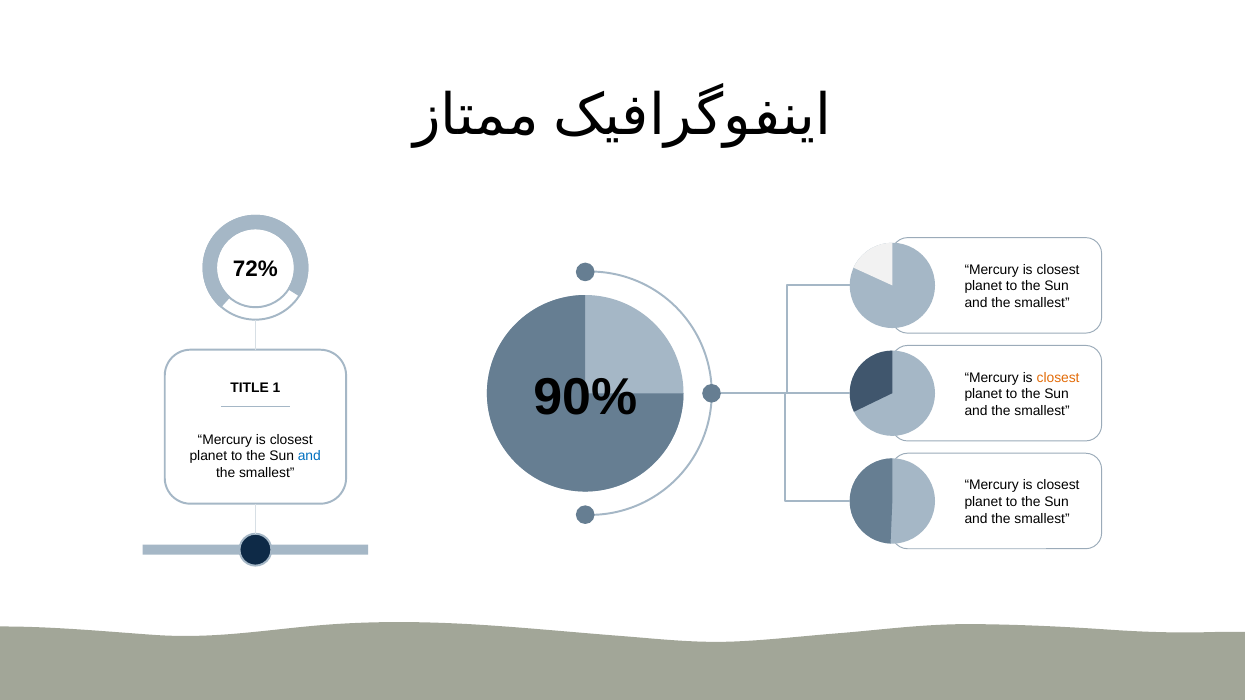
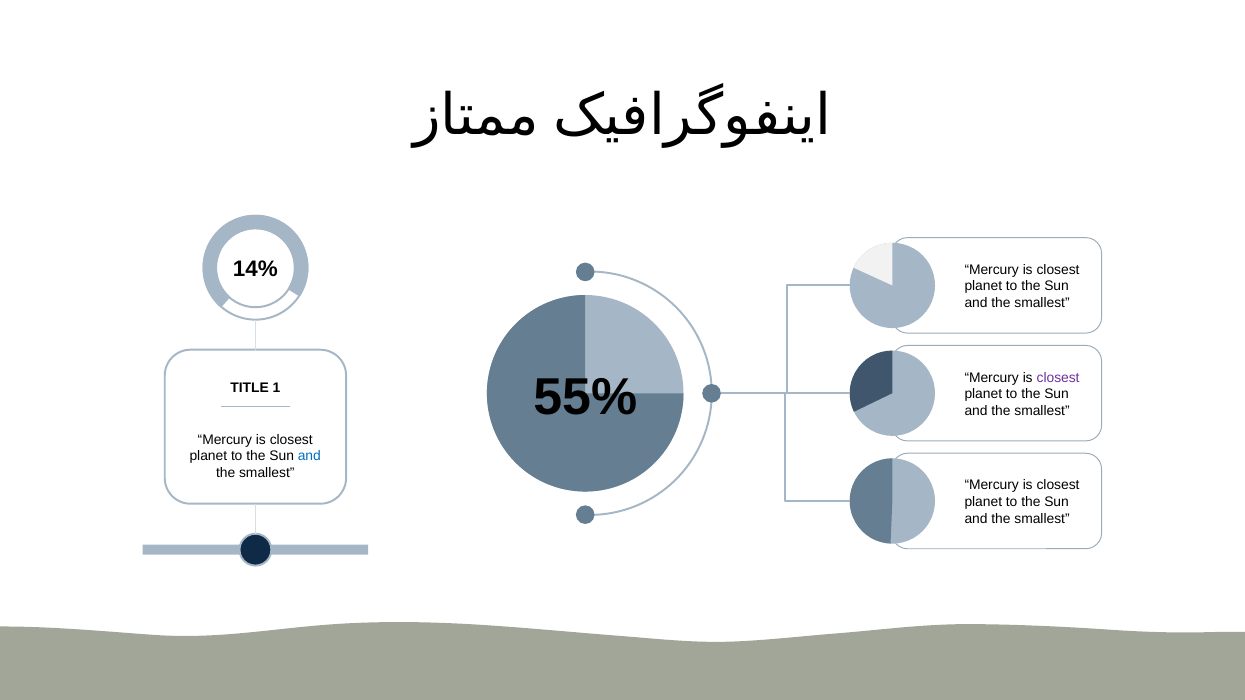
72%: 72% -> 14%
closest at (1058, 378) colour: orange -> purple
90%: 90% -> 55%
